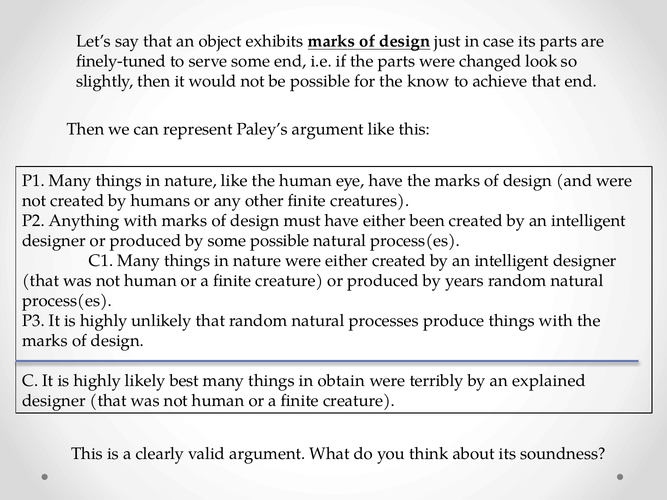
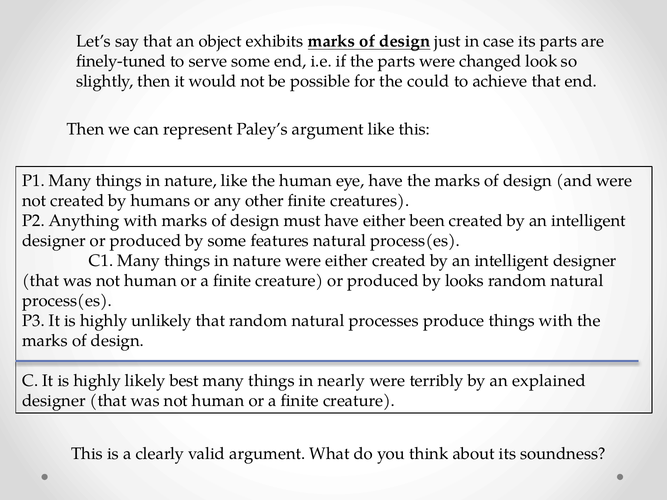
know: know -> could
some possible: possible -> features
years: years -> looks
obtain: obtain -> nearly
